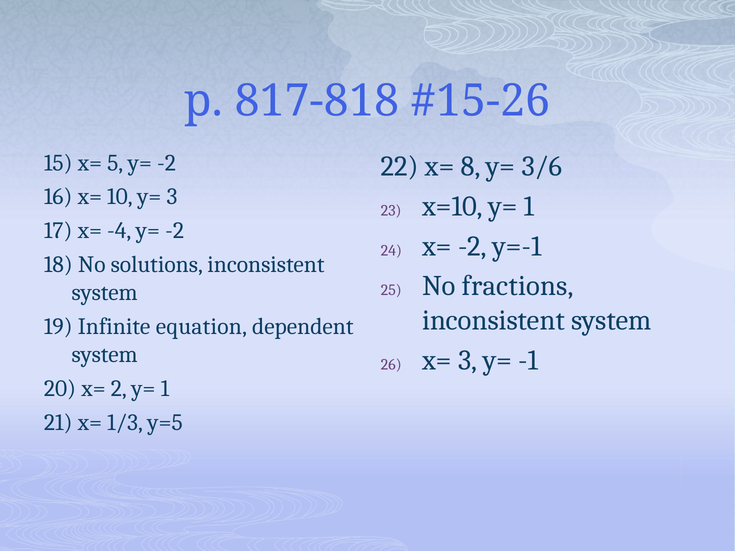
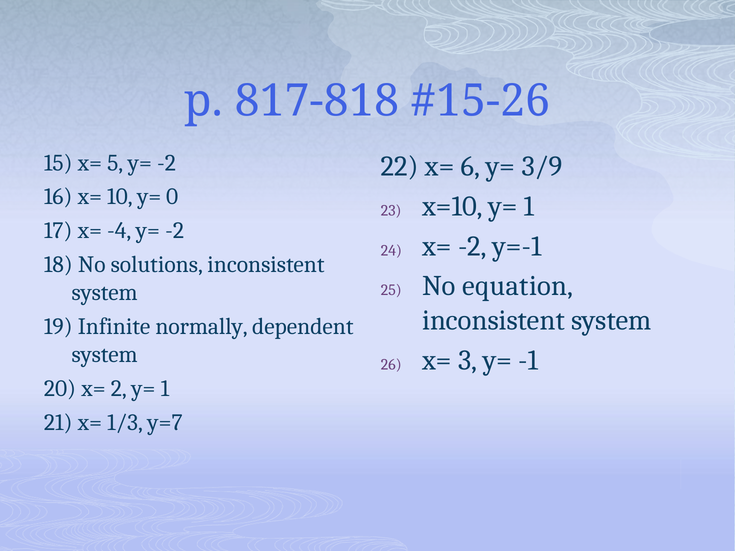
8: 8 -> 6
3/6: 3/6 -> 3/9
y= 3: 3 -> 0
fractions: fractions -> equation
equation: equation -> normally
y=5: y=5 -> y=7
